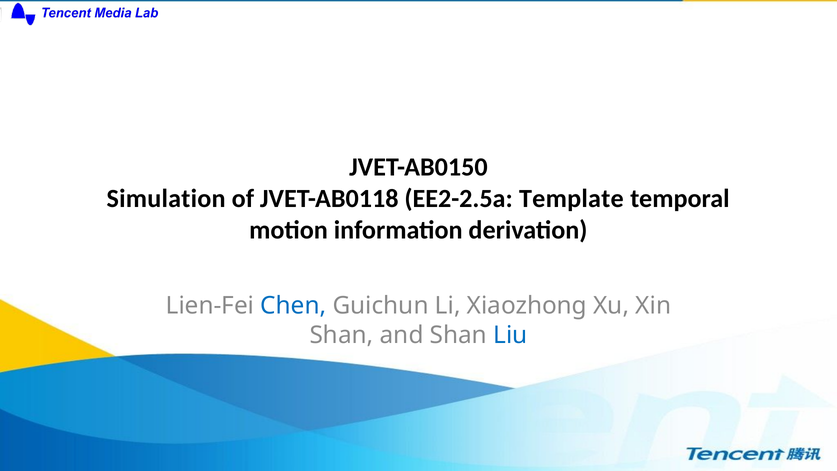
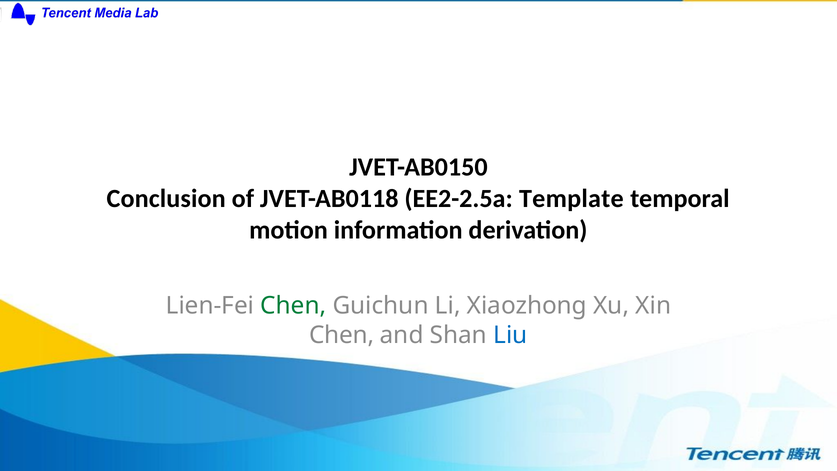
Simulation: Simulation -> Conclusion
Chen at (293, 306) colour: blue -> green
Shan at (341, 335): Shan -> Chen
